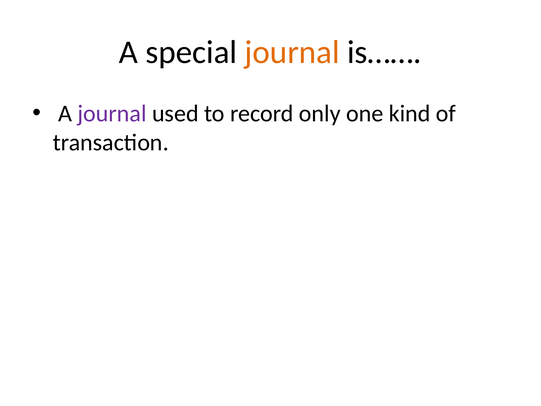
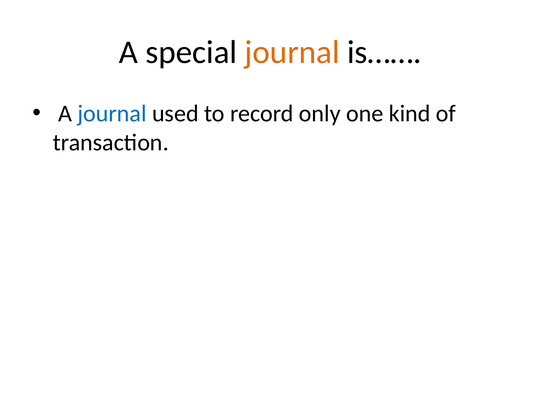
journal at (112, 113) colour: purple -> blue
